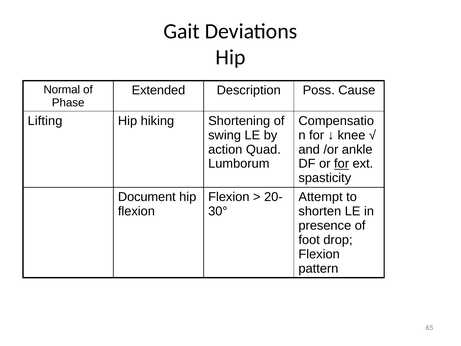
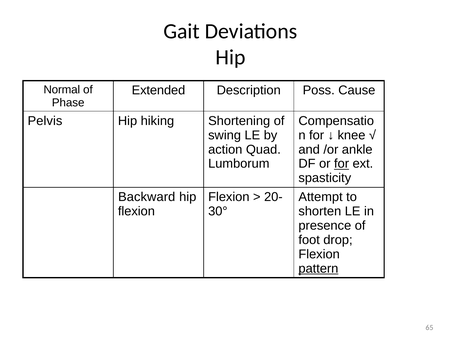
Lifting: Lifting -> Pelvis
Document: Document -> Backward
pattern underline: none -> present
